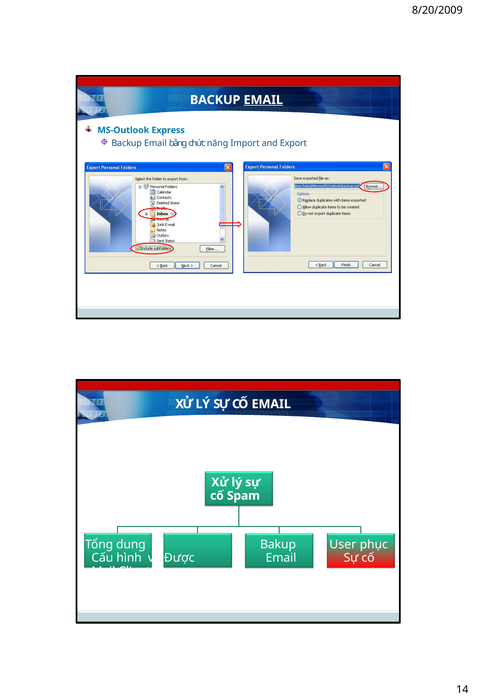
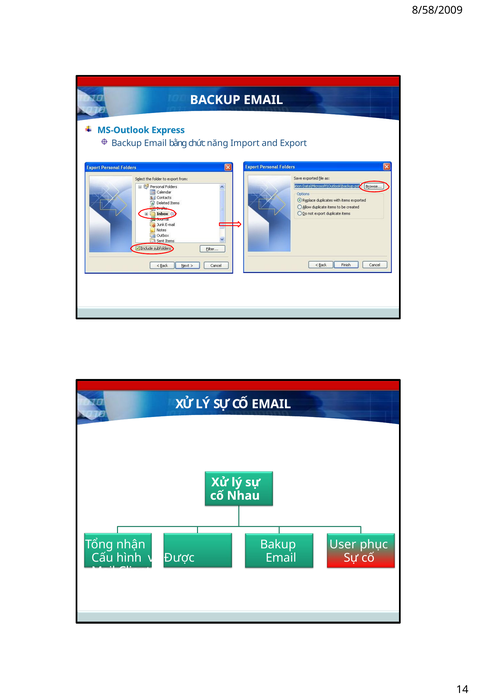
8/20/2009: 8/20/2009 -> 8/58/2009
EMAIL at (263, 100) underline: present -> none
Spam: Spam -> Nhau
dung: dung -> nhận
